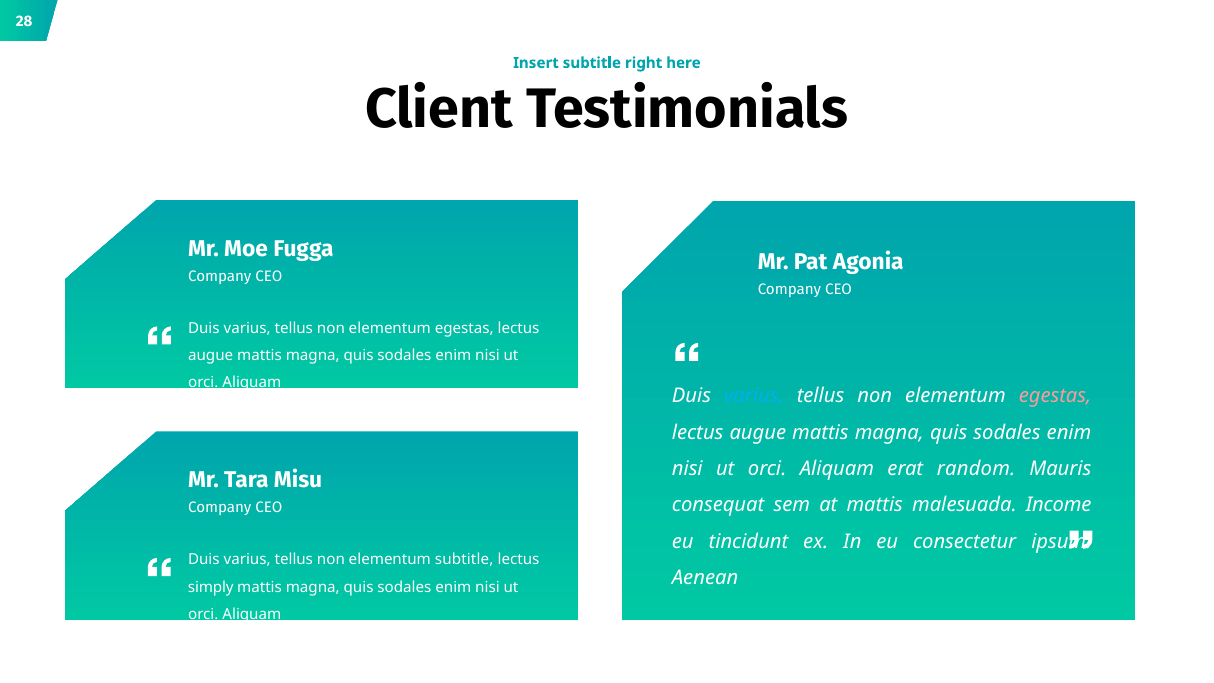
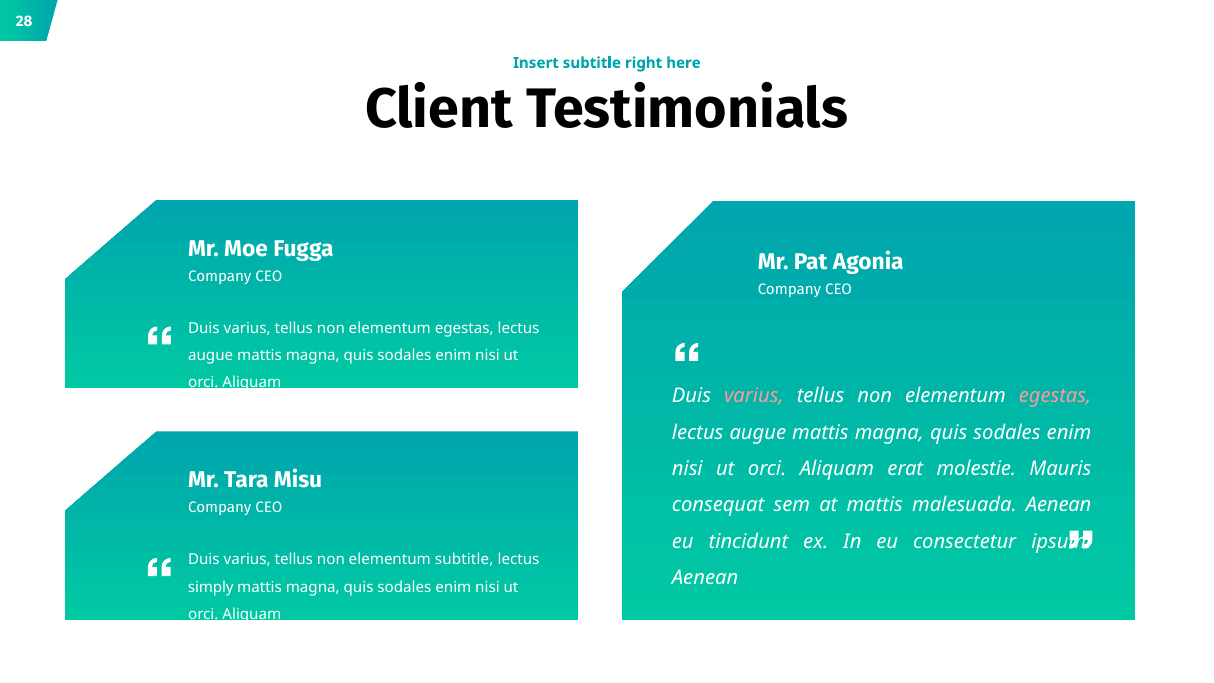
varius at (754, 396) colour: light blue -> pink
random: random -> molestie
malesuada Income: Income -> Aenean
